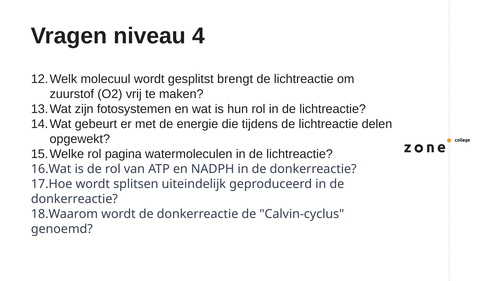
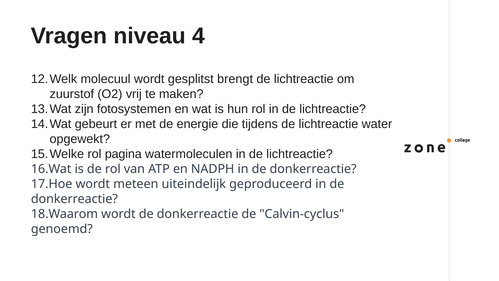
delen: delen -> water
splitsen: splitsen -> meteen
